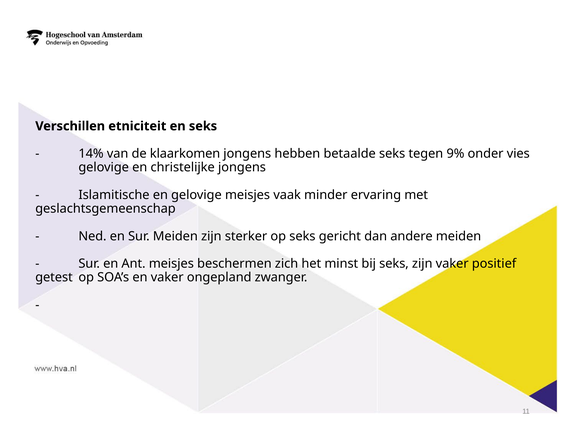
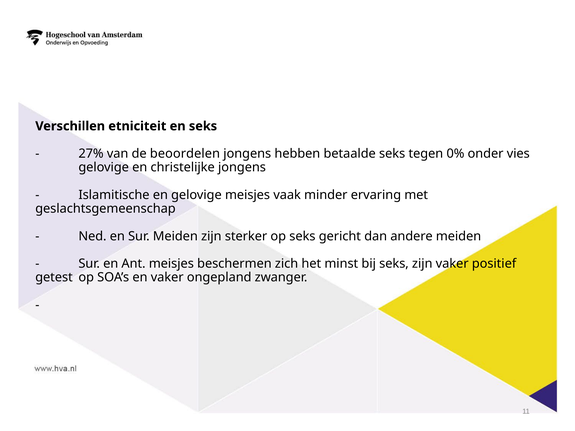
14%: 14% -> 27%
klaarkomen: klaarkomen -> beoordelen
9%: 9% -> 0%
